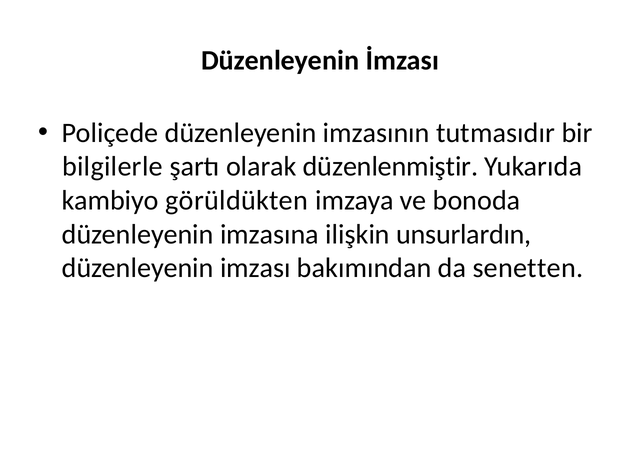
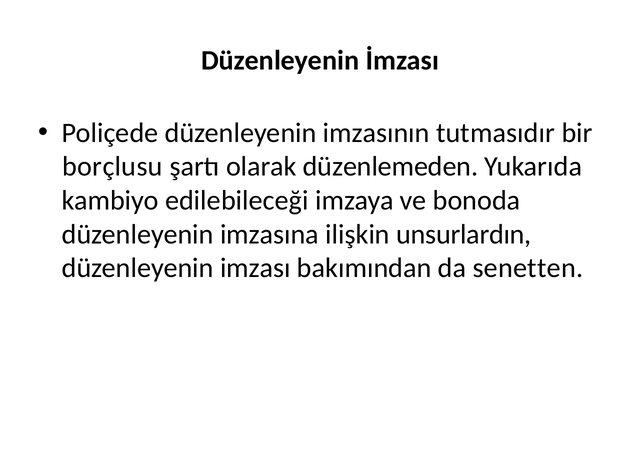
bilgilerle: bilgilerle -> borçlusu
düzenlenmiştir: düzenlenmiştir -> düzenlemeden
görüldükten: görüldükten -> edilebileceği
